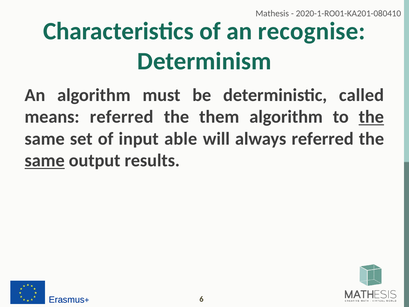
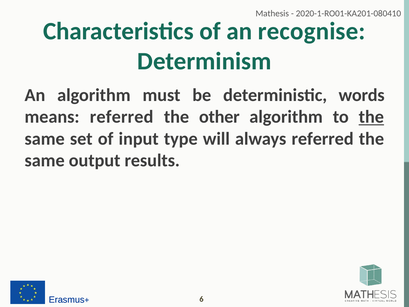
called: called -> words
them: them -> other
able: able -> type
same at (45, 160) underline: present -> none
